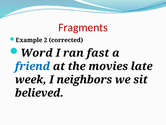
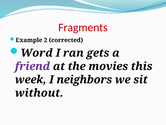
fast: fast -> gets
friend colour: blue -> purple
late: late -> this
believed: believed -> without
